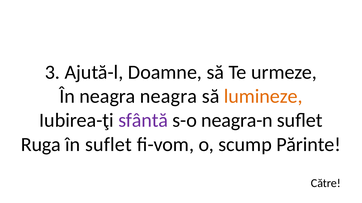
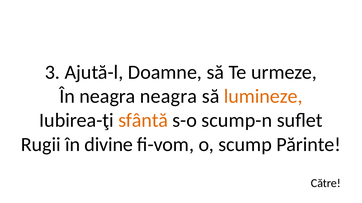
sfântă colour: purple -> orange
neagra-n: neagra-n -> scump-n
Ruga: Ruga -> Rugii
în suflet: suflet -> divine
